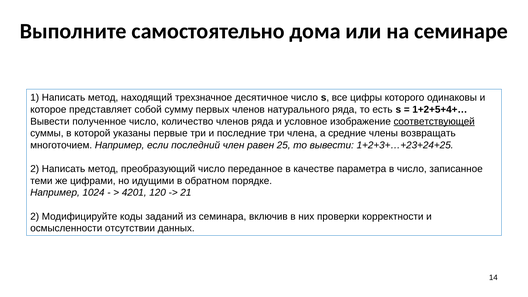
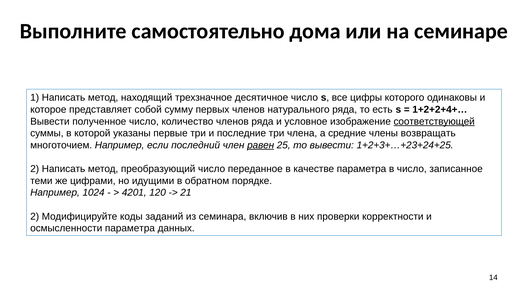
1+2+5+4+…: 1+2+5+4+… -> 1+2+2+4+…
равен underline: none -> present
осмысленности отсутствии: отсутствии -> параметра
